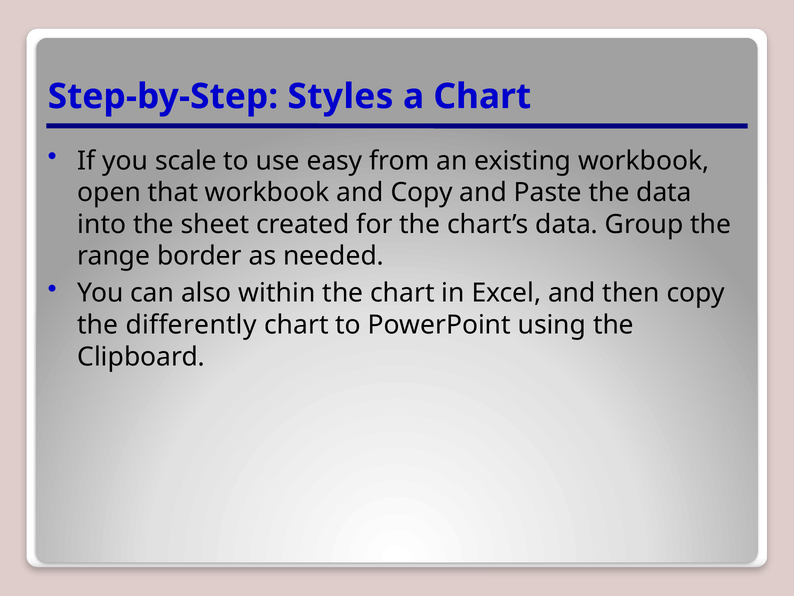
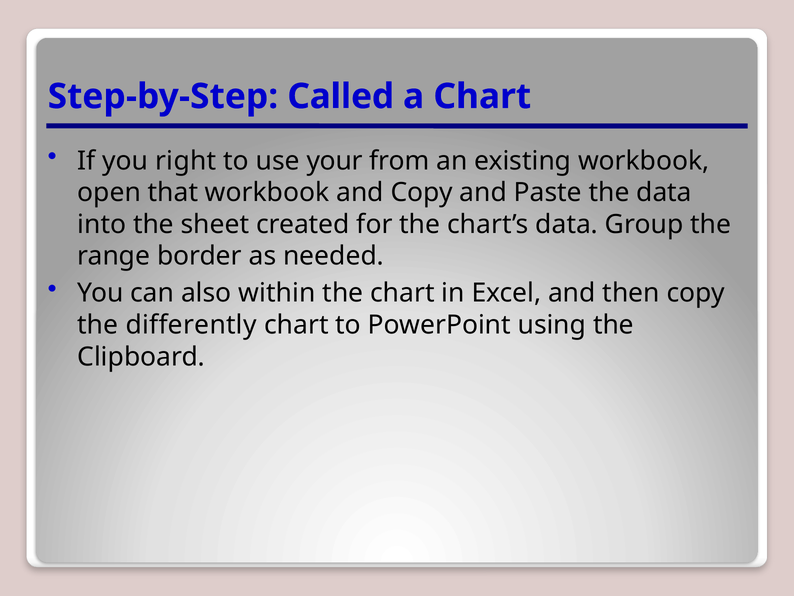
Styles: Styles -> Called
scale: scale -> right
easy: easy -> your
